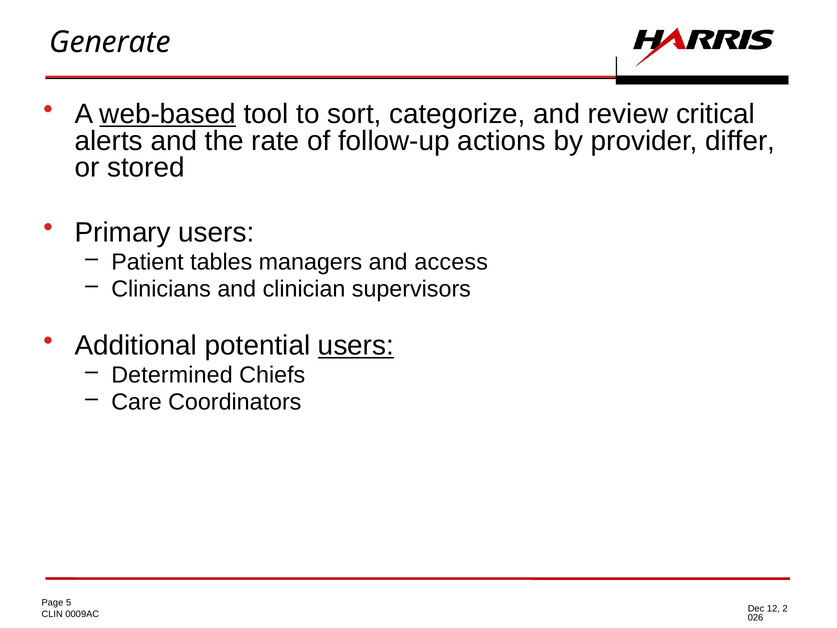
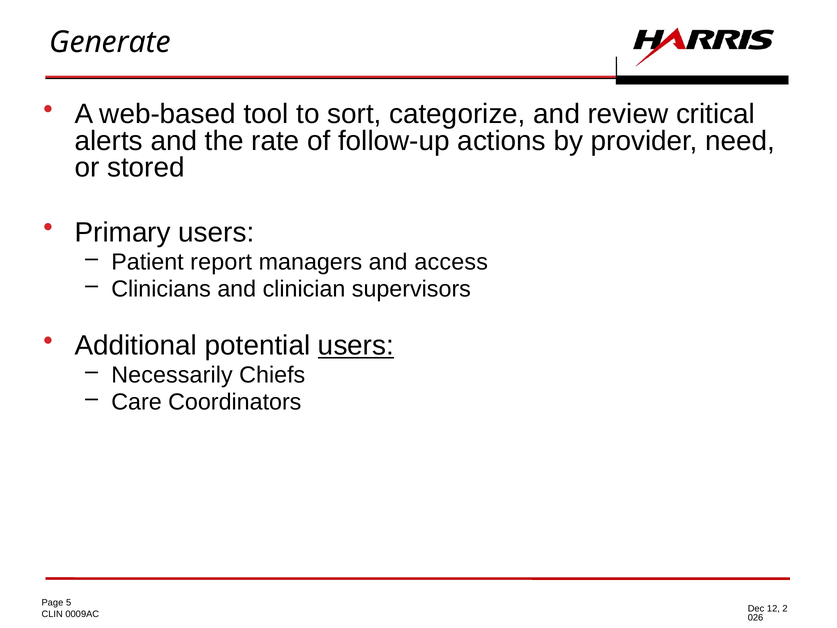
web-based underline: present -> none
differ: differ -> need
tables: tables -> report
Determined: Determined -> Necessarily
